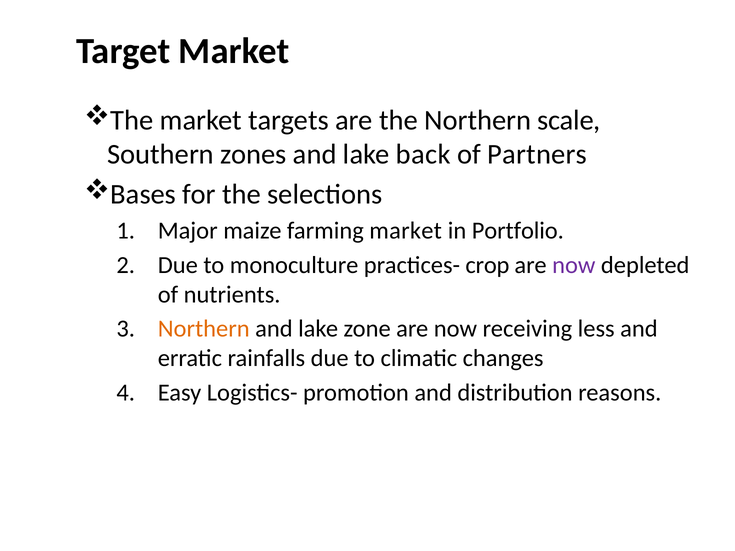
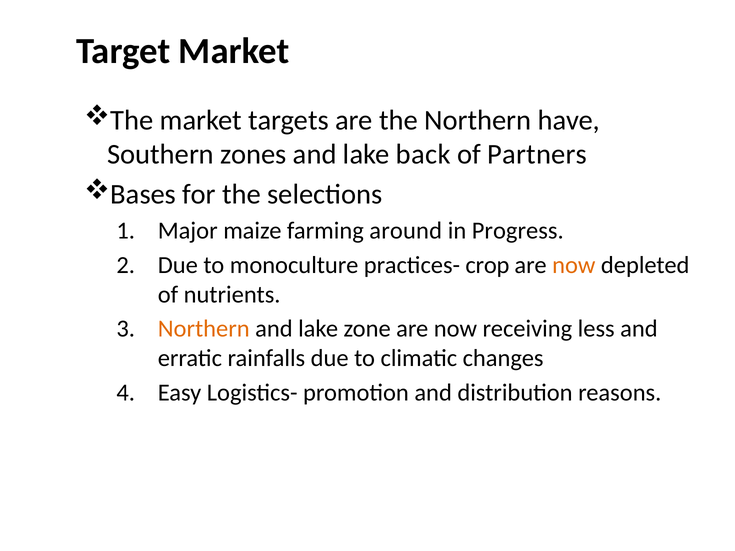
scale: scale -> have
farming market: market -> around
Portfolio: Portfolio -> Progress
now at (574, 265) colour: purple -> orange
